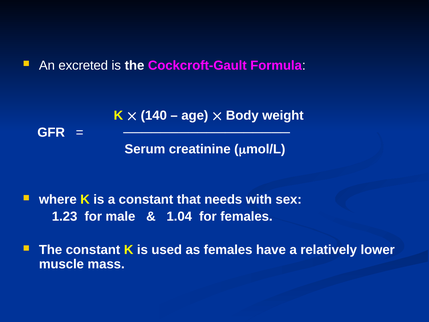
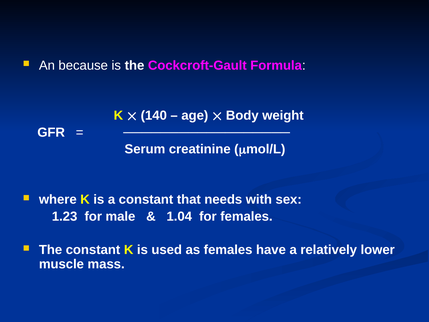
excreted: excreted -> because
